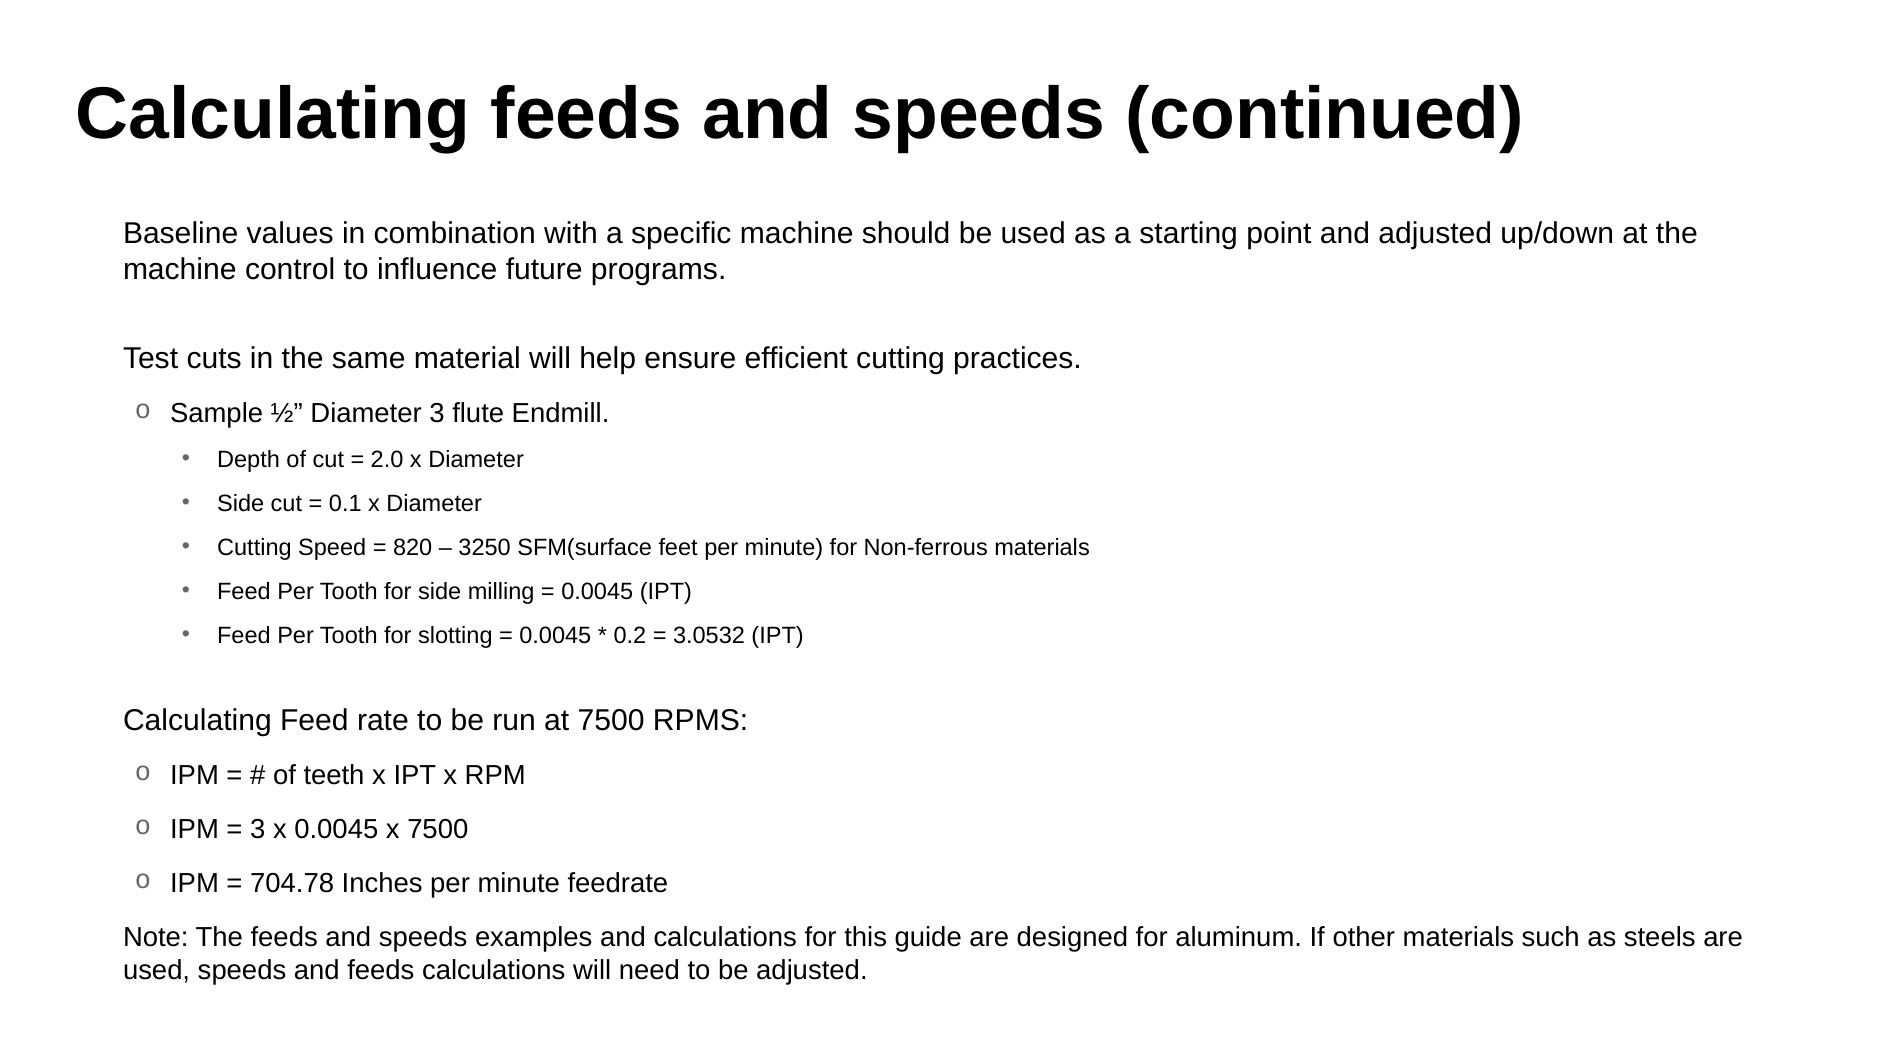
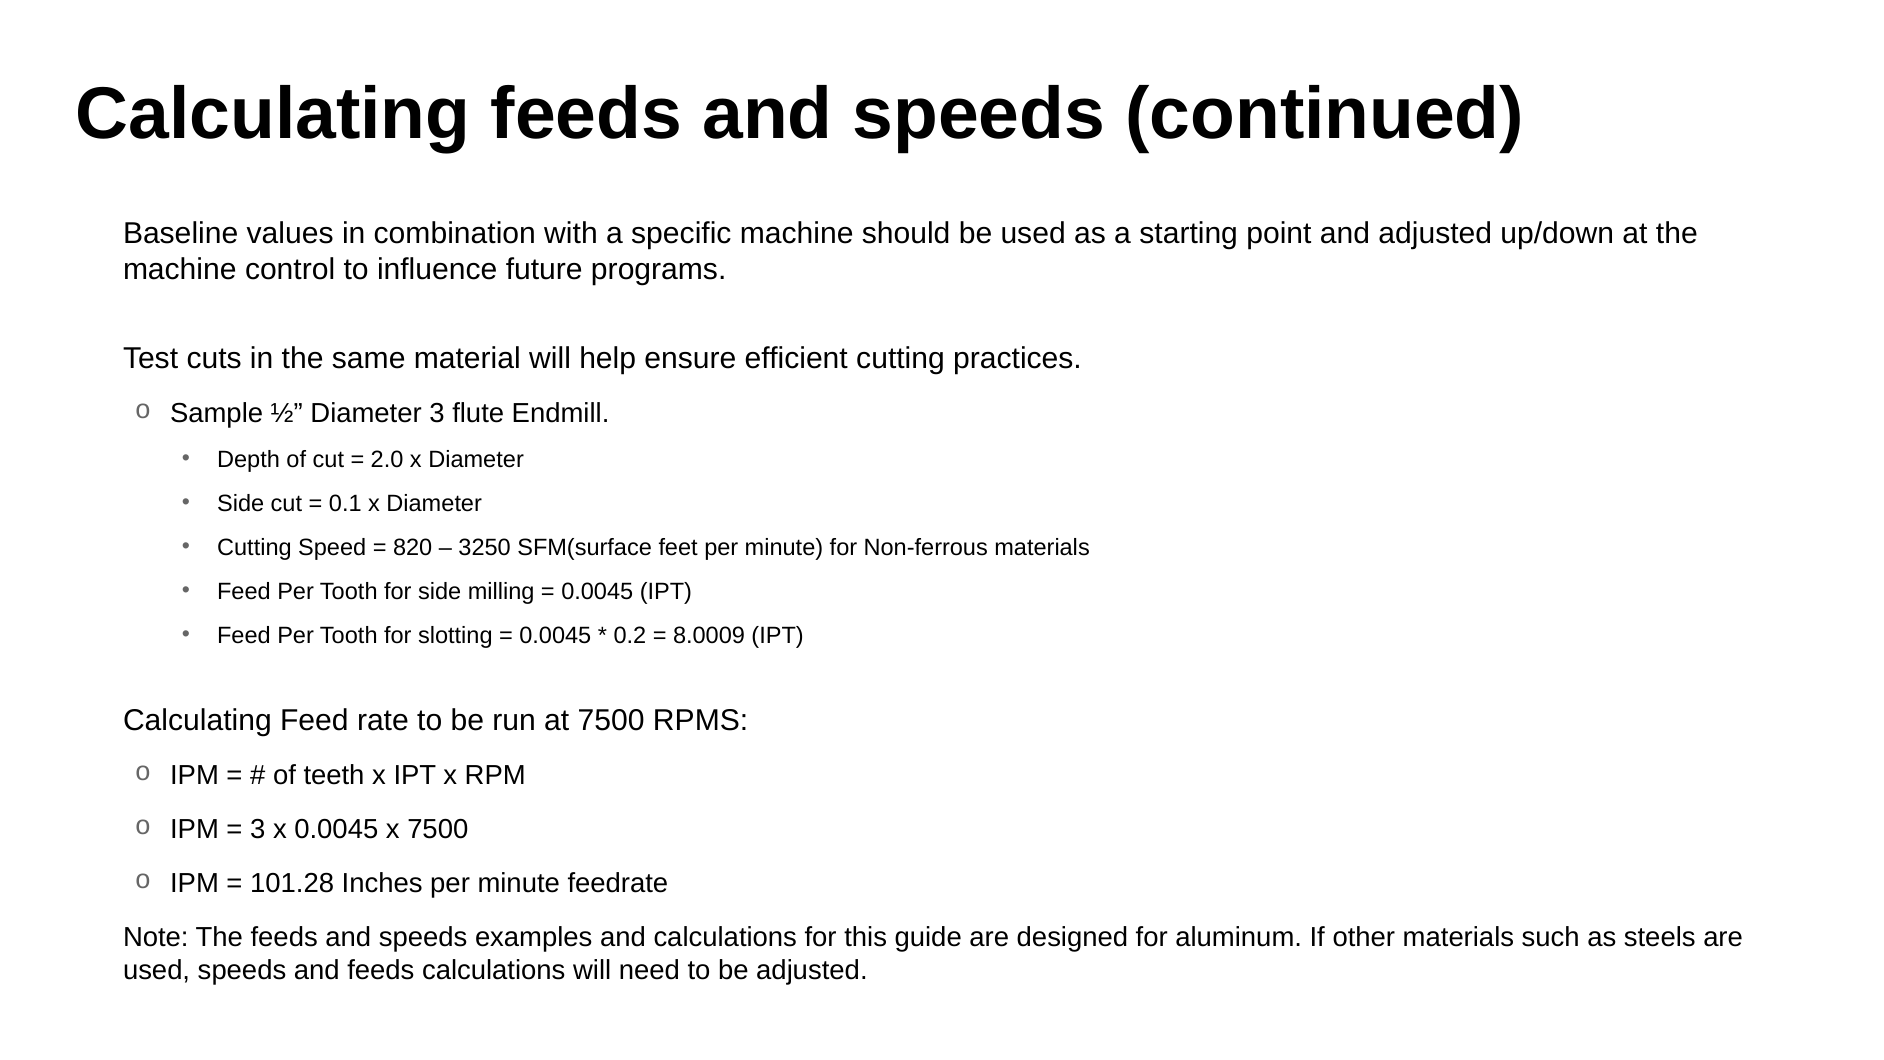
3.0532: 3.0532 -> 8.0009
704.78: 704.78 -> 101.28
